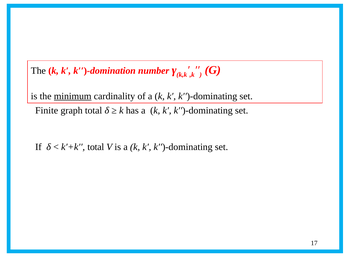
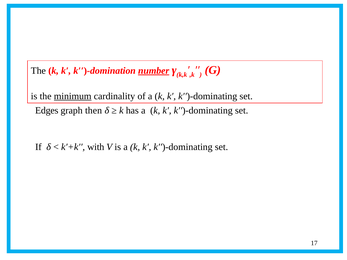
number underline: none -> present
Finite: Finite -> Edges
graph total: total -> then
k′+k′′ total: total -> with
